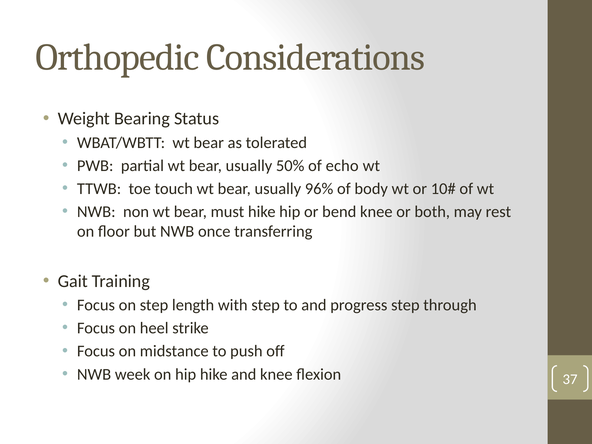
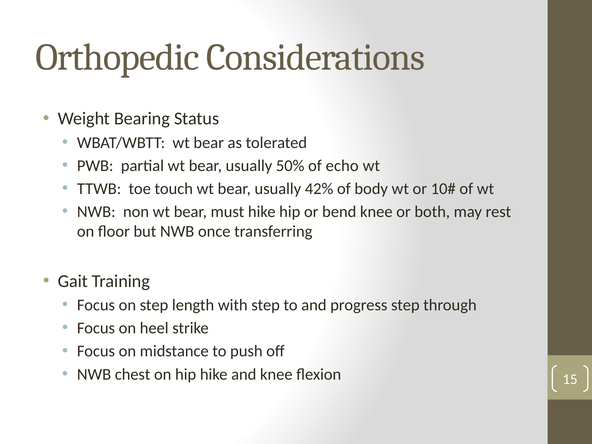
96%: 96% -> 42%
week: week -> chest
37: 37 -> 15
